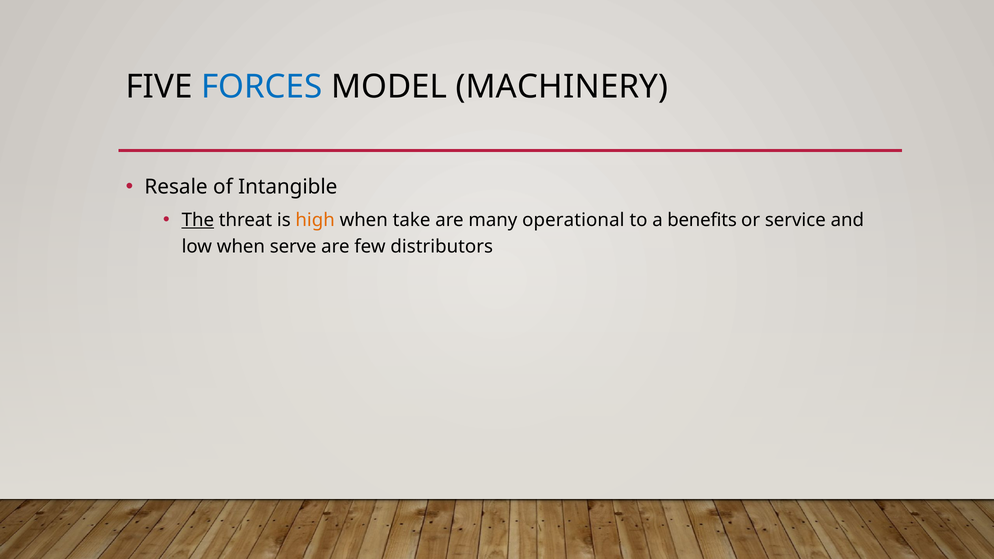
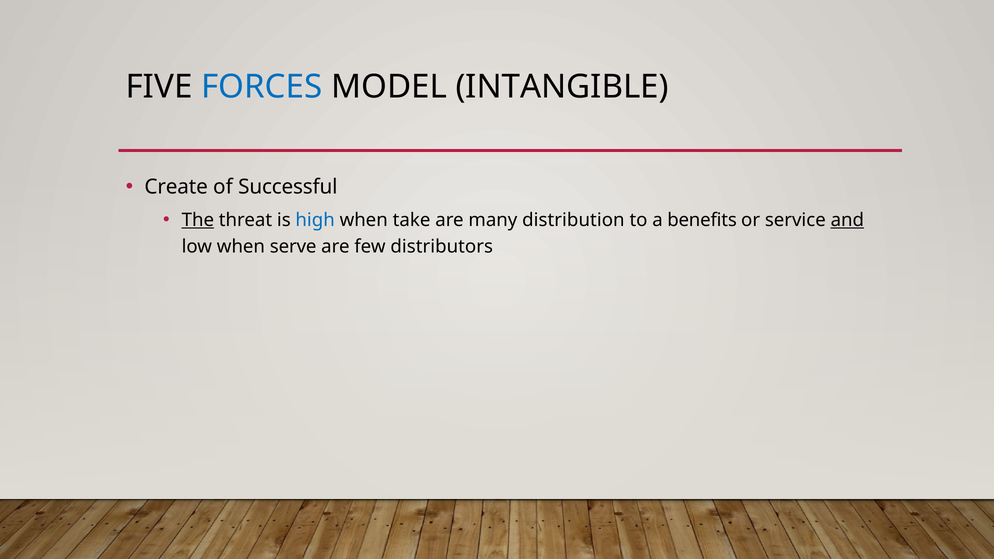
MACHINERY: MACHINERY -> INTANGIBLE
Resale: Resale -> Create
Intangible: Intangible -> Successful
high colour: orange -> blue
operational: operational -> distribution
and underline: none -> present
